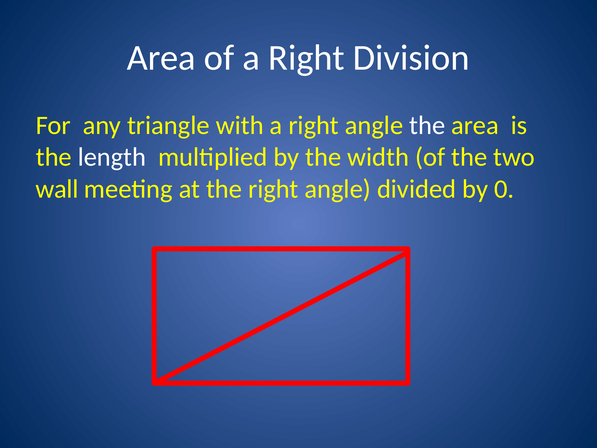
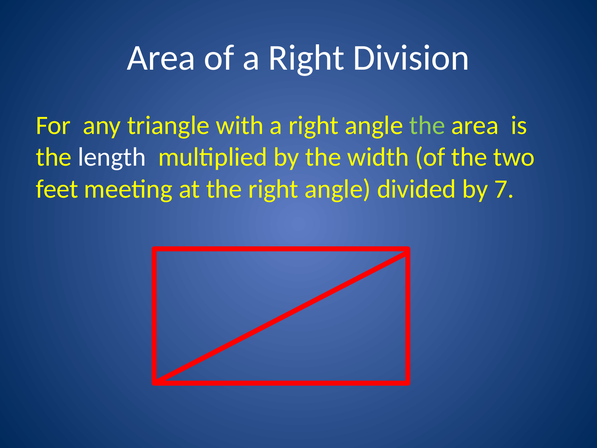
the at (427, 125) colour: white -> light green
wall: wall -> feet
0: 0 -> 7
